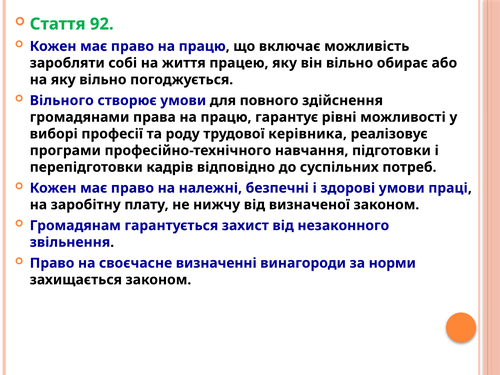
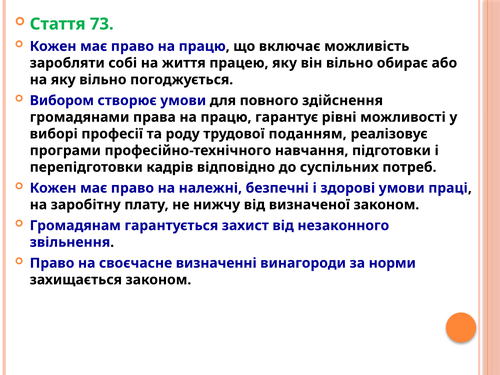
92: 92 -> 73
Вільного: Вільного -> Вибором
керівника: керівника -> поданням
